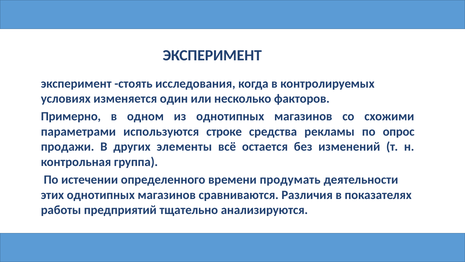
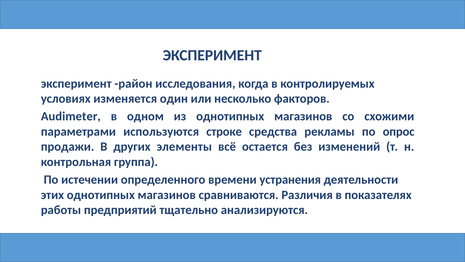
стоять: стоять -> район
Примерно: Примерно -> Audimeter
продумать: продумать -> устранения
